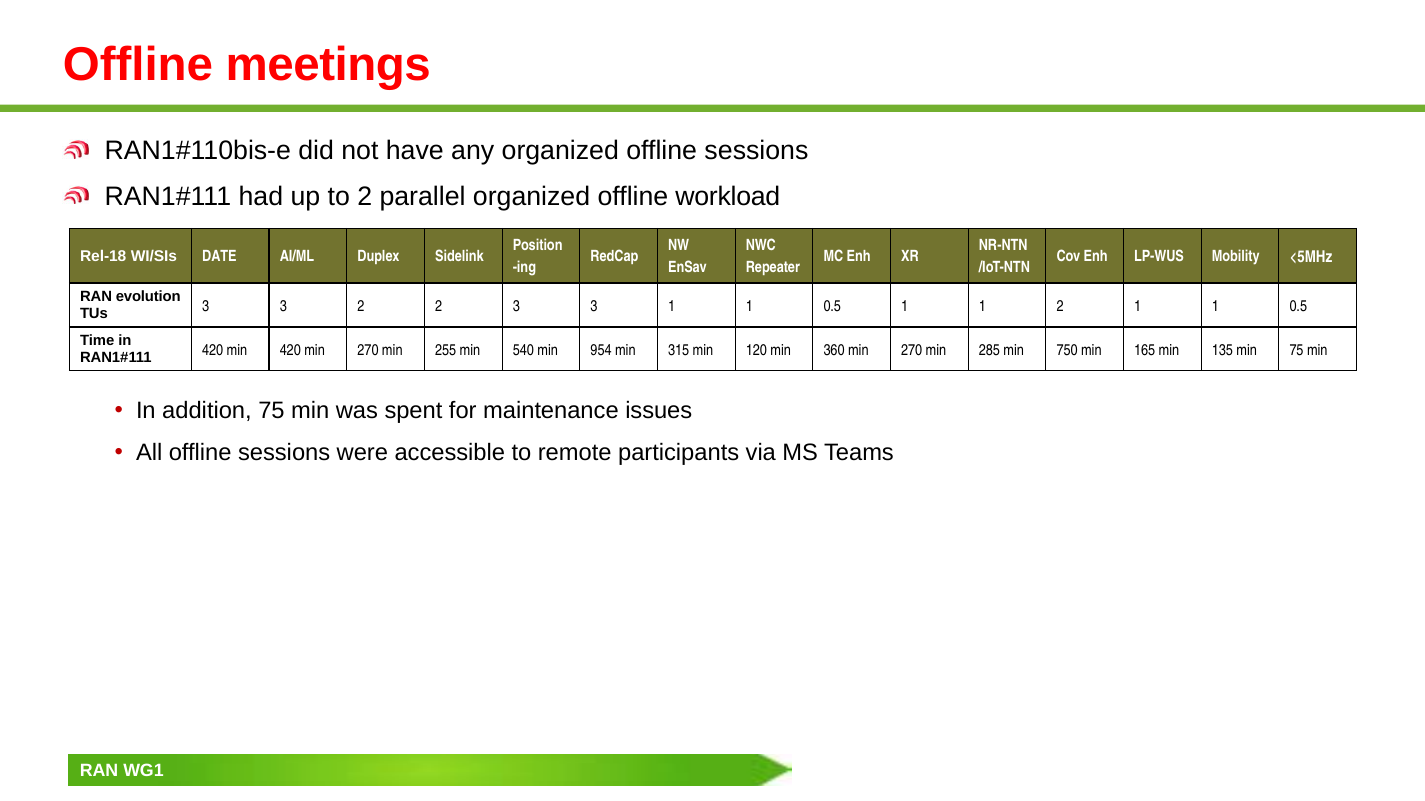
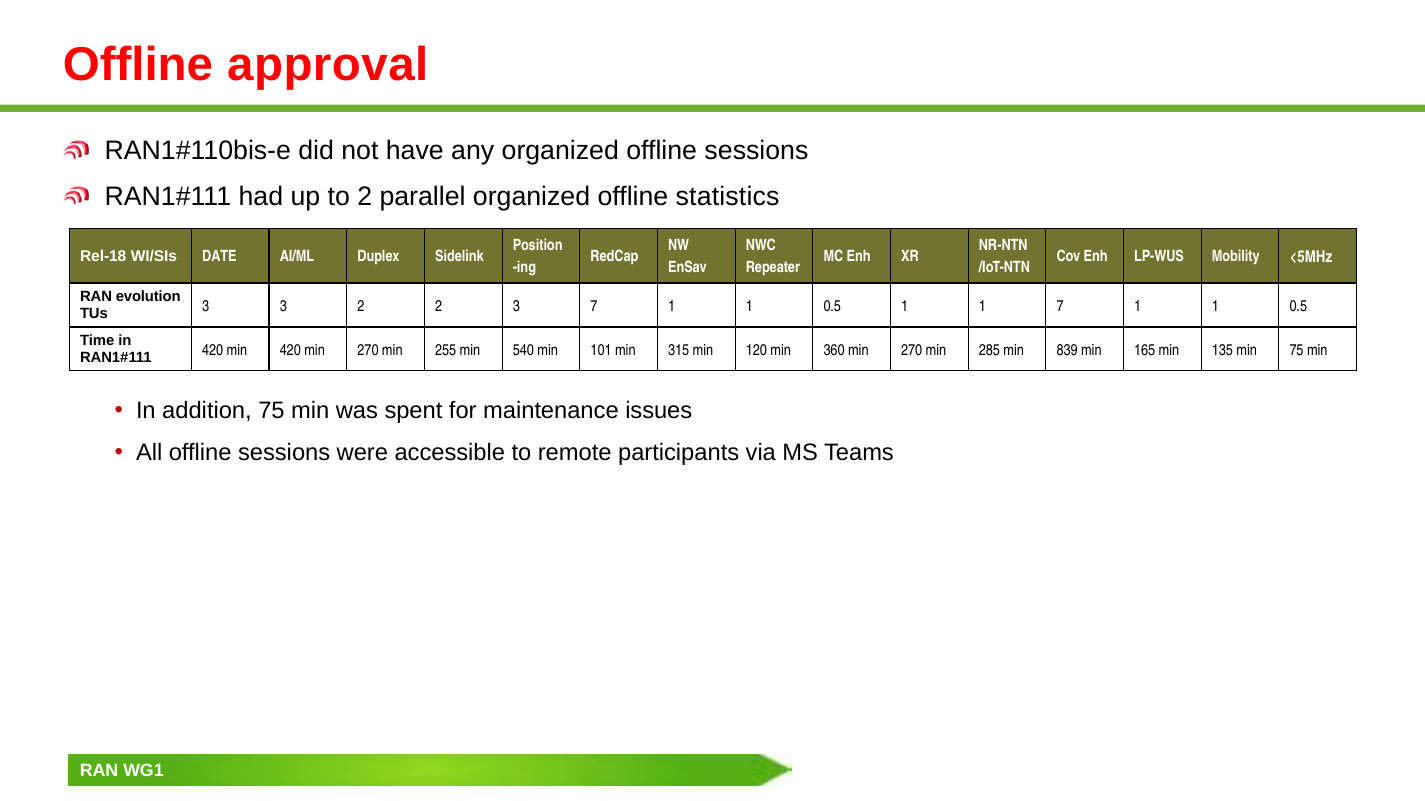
meetings: meetings -> approval
workload: workload -> statistics
2 3 3: 3 -> 7
1 2: 2 -> 7
954: 954 -> 101
750: 750 -> 839
